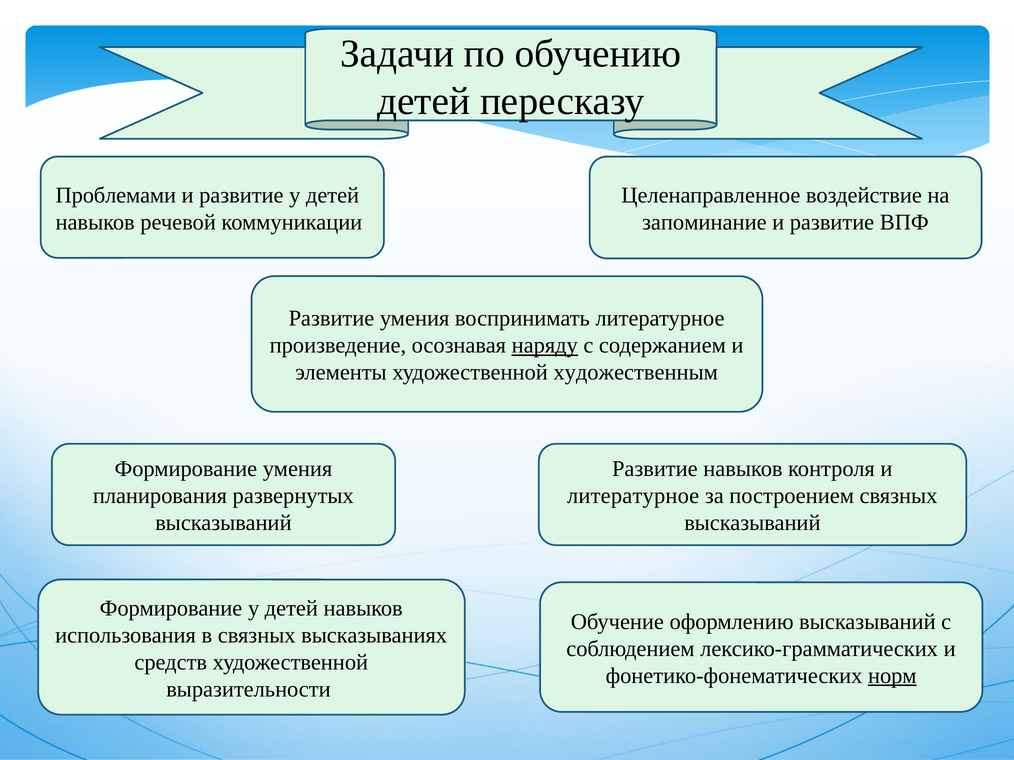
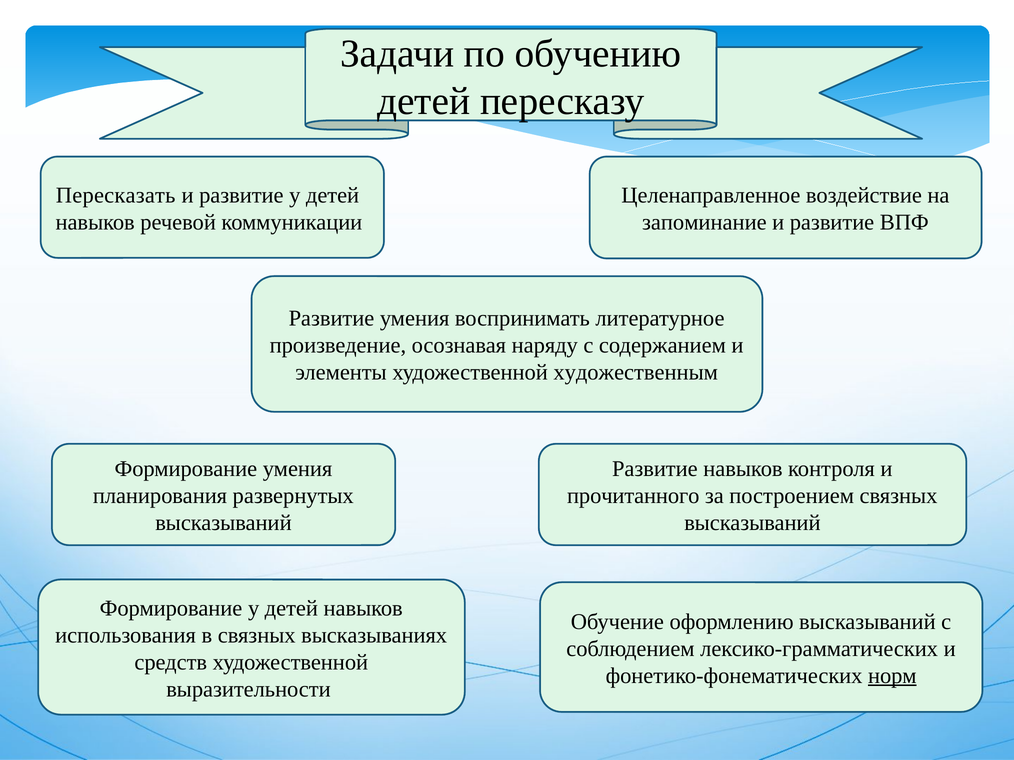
Проблемами: Проблемами -> Пересказать
наряду underline: present -> none
литературное at (633, 496): литературное -> прочитанного
